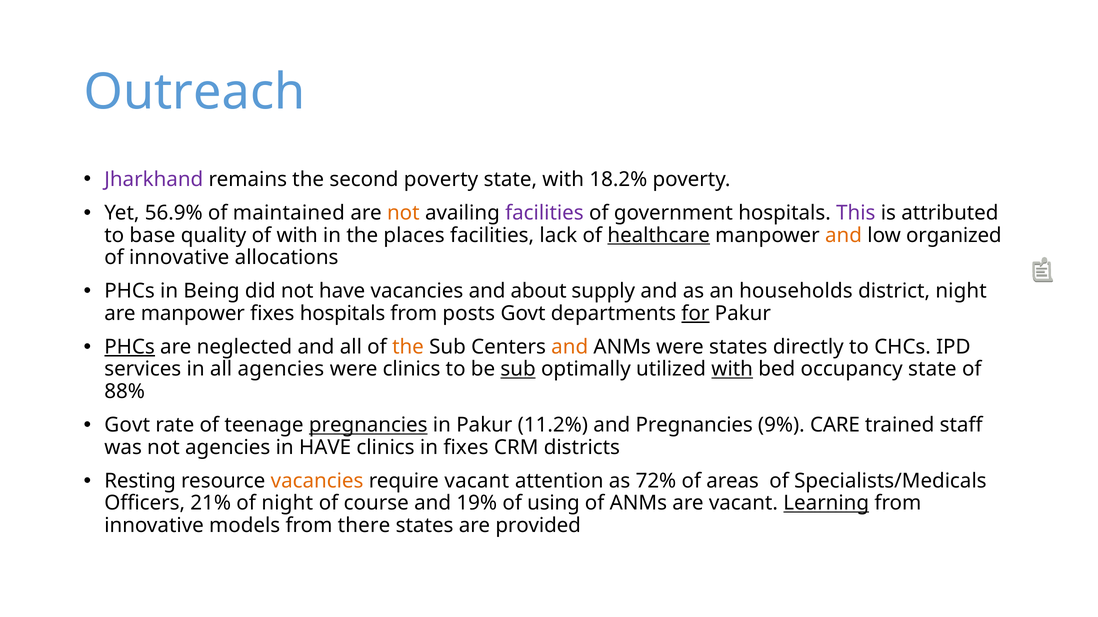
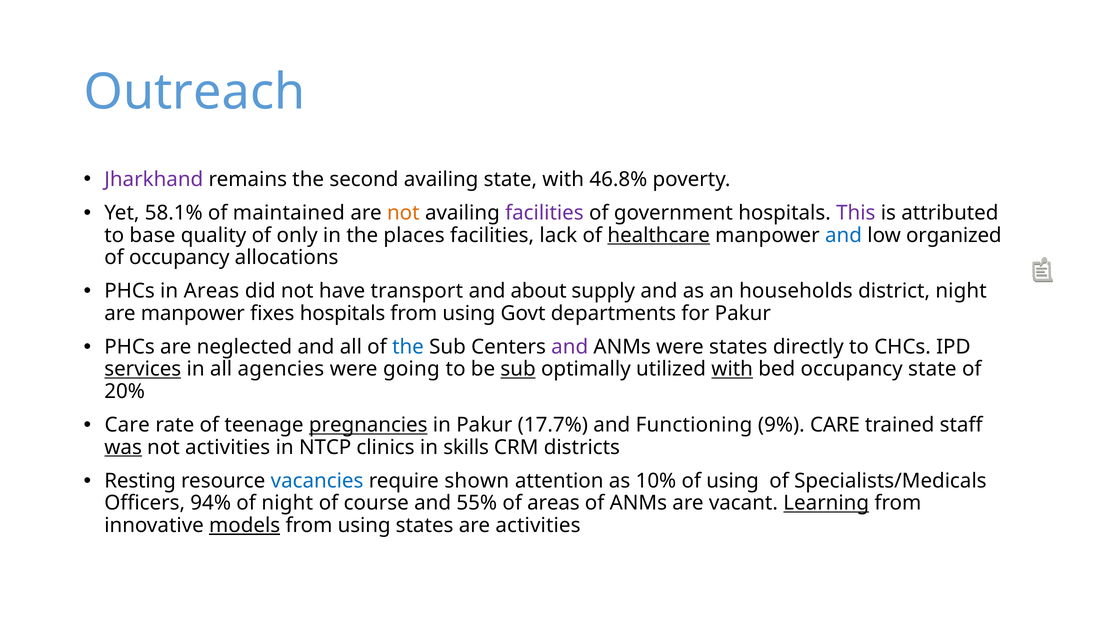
second poverty: poverty -> availing
18.2%: 18.2% -> 46.8%
56.9%: 56.9% -> 58.1%
of with: with -> only
and at (844, 235) colour: orange -> blue
of innovative: innovative -> occupancy
in Being: Being -> Areas
have vacancies: vacancies -> transport
posts at (469, 314): posts -> using
for underline: present -> none
PHCs at (130, 347) underline: present -> none
the at (408, 347) colour: orange -> blue
and at (570, 347) colour: orange -> purple
services underline: none -> present
were clinics: clinics -> going
88%: 88% -> 20%
Govt at (127, 425): Govt -> Care
11.2%: 11.2% -> 17.7%
and Pregnancies: Pregnancies -> Functioning
was underline: none -> present
not agencies: agencies -> activities
in HAVE: HAVE -> NTCP
in fixes: fixes -> skills
vacancies at (317, 481) colour: orange -> blue
require vacant: vacant -> shown
72%: 72% -> 10%
of areas: areas -> using
21%: 21% -> 94%
19%: 19% -> 55%
of using: using -> areas
models underline: none -> present
there at (364, 526): there -> using
are provided: provided -> activities
